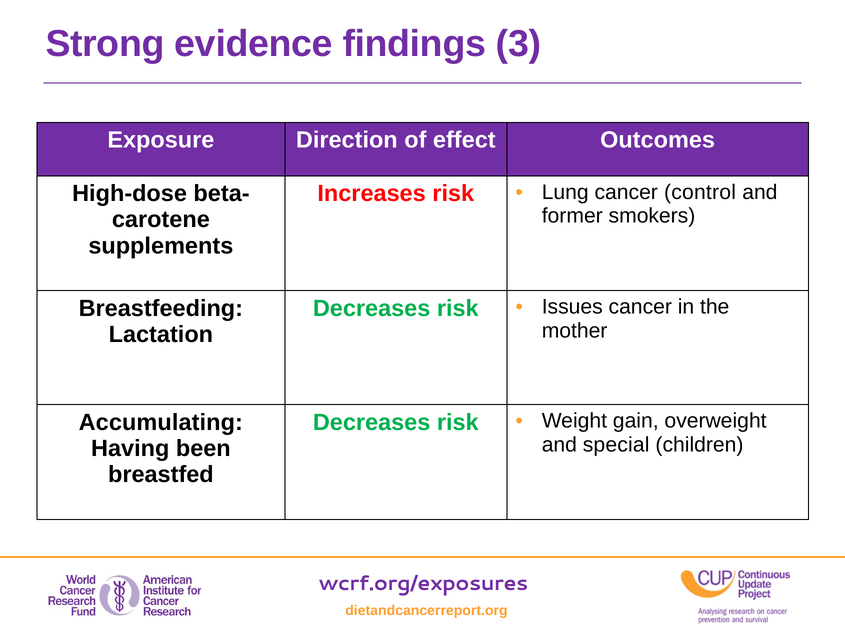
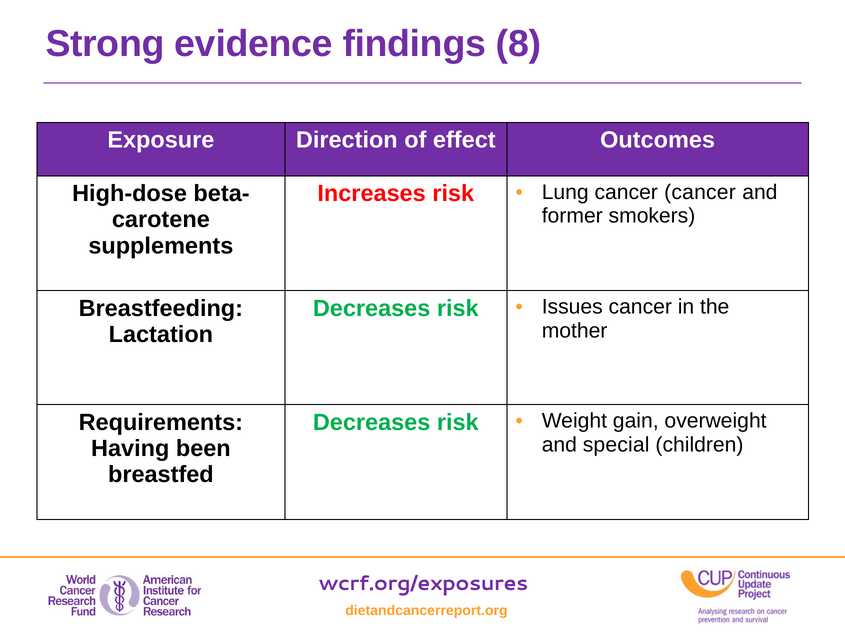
3: 3 -> 8
cancer control: control -> cancer
Accumulating: Accumulating -> Requirements
